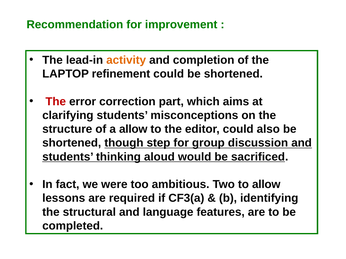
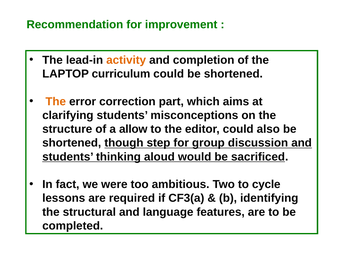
refinement: refinement -> curriculum
The at (56, 102) colour: red -> orange
to allow: allow -> cycle
